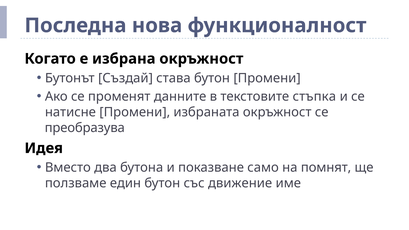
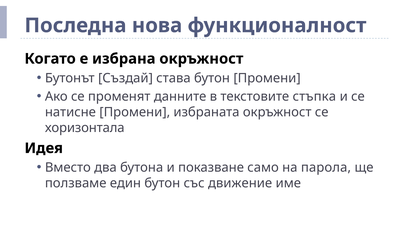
преобразува: преобразува -> хоризонтала
помнят: помнят -> парола
